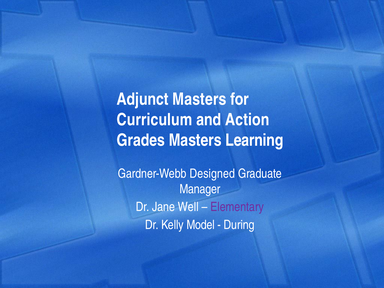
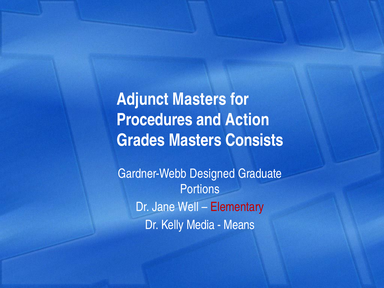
Curriculum: Curriculum -> Procedures
Learning: Learning -> Consists
Manager: Manager -> Portions
Elementary colour: purple -> red
Model: Model -> Media
During: During -> Means
